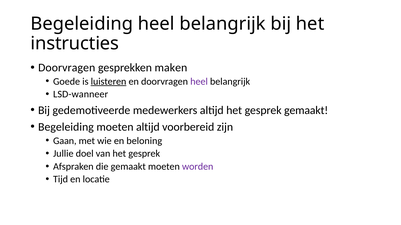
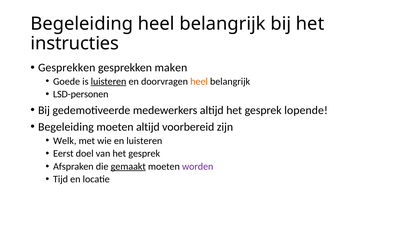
Doorvragen at (67, 68): Doorvragen -> Gesprekken
heel at (199, 82) colour: purple -> orange
LSD-wanneer: LSD-wanneer -> LSD-personen
gesprek gemaakt: gemaakt -> lopende
Gaan: Gaan -> Welk
en beloning: beloning -> luisteren
Jullie: Jullie -> Eerst
gemaakt at (128, 167) underline: none -> present
